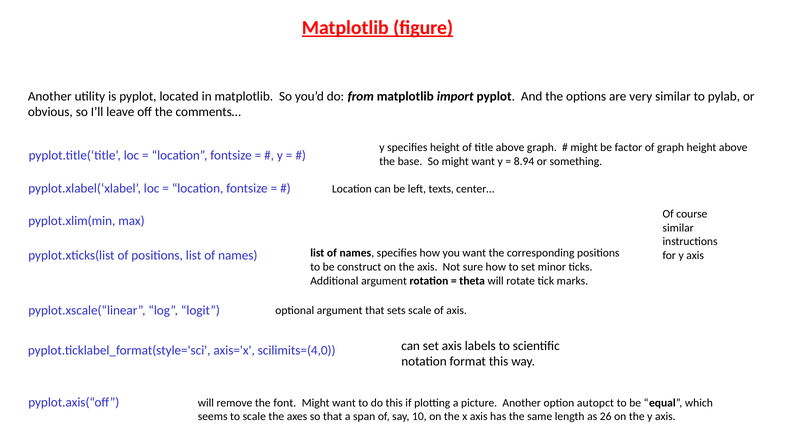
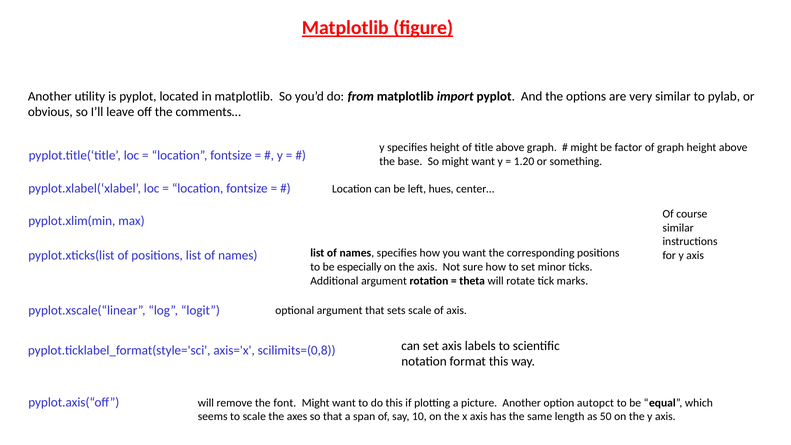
8.94: 8.94 -> 1.20
texts: texts -> hues
construct: construct -> especially
scilimits=(4,0: scilimits=(4,0 -> scilimits=(0,8
26: 26 -> 50
